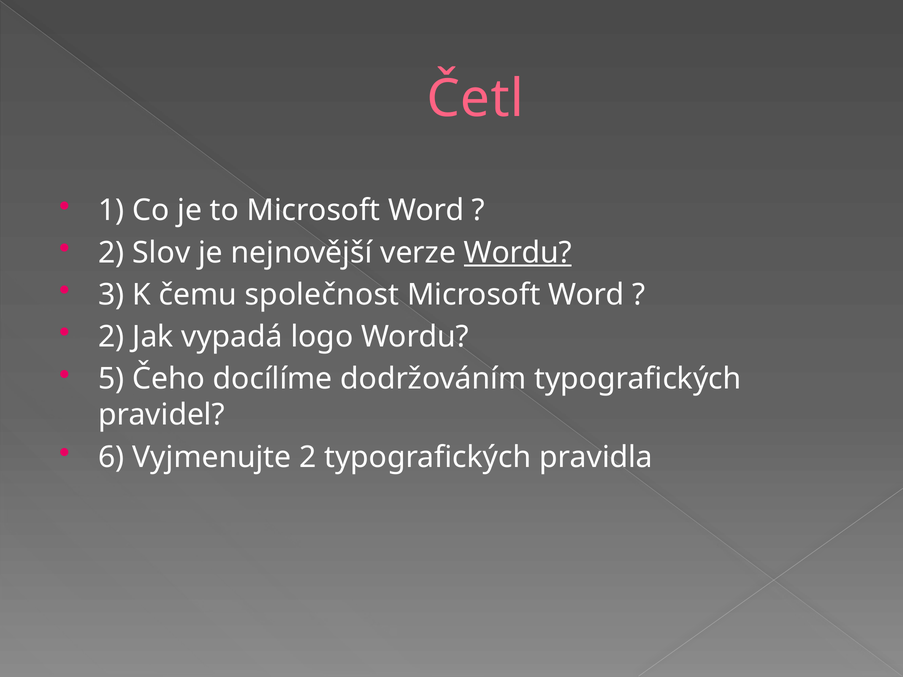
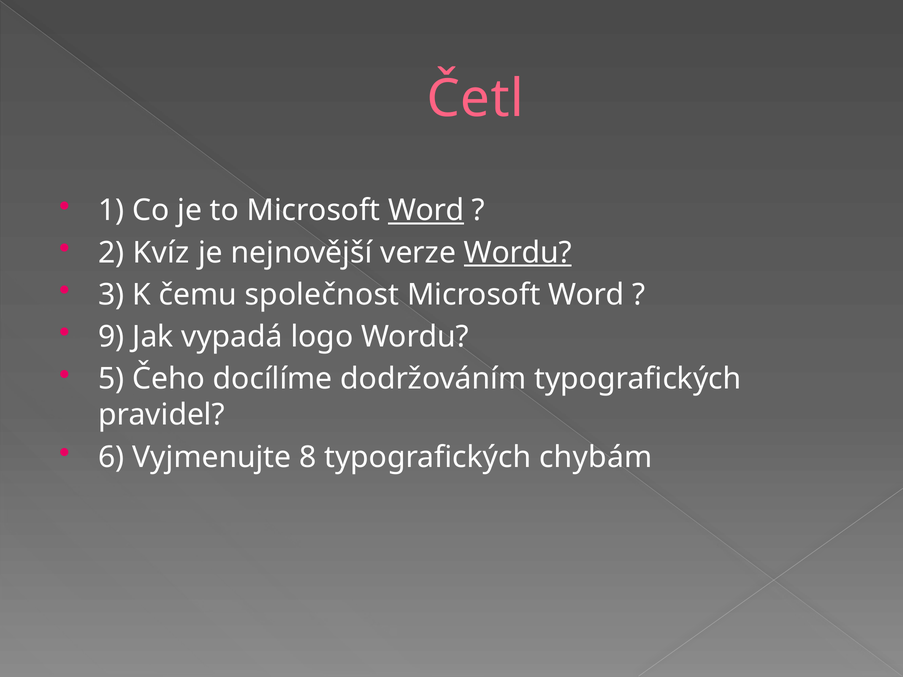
Word at (426, 211) underline: none -> present
Slov: Slov -> Kvíz
2 at (111, 337): 2 -> 9
Vyjmenujte 2: 2 -> 8
pravidla: pravidla -> chybám
